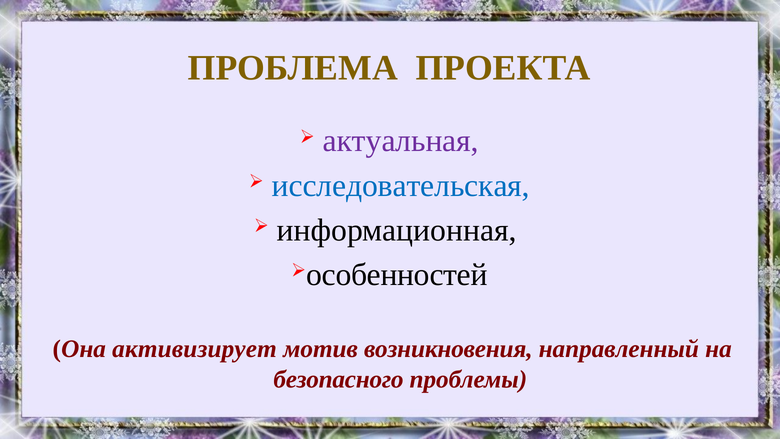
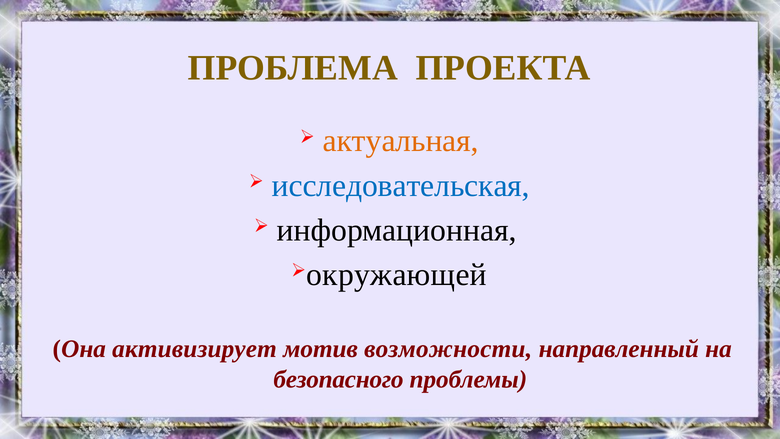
актуальная colour: purple -> orange
особенностей: особенностей -> окружающей
возникновения: возникновения -> возможности
